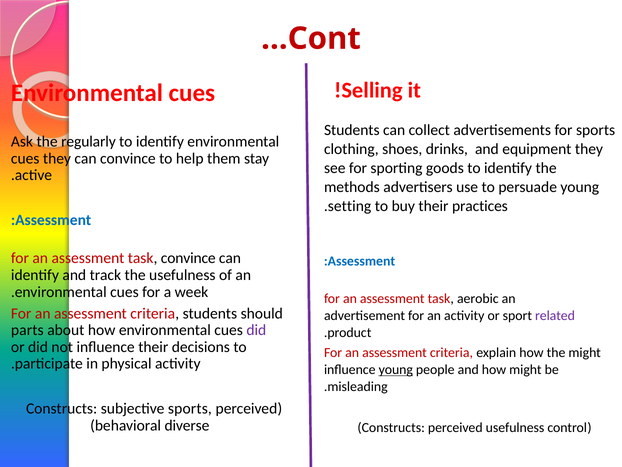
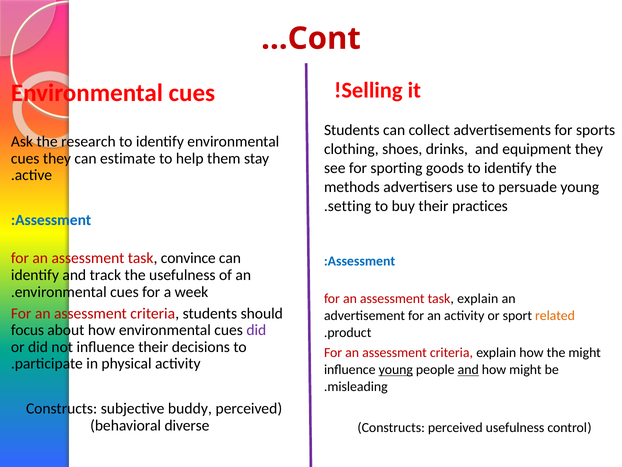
regularly: regularly -> research
can convince: convince -> estimate
task aerobic: aerobic -> explain
related colour: purple -> orange
parts: parts -> focus
and at (468, 369) underline: none -> present
subjective sports: sports -> buddy
